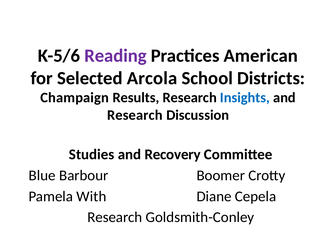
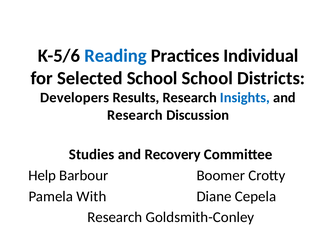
Reading colour: purple -> blue
American: American -> Individual
Selected Arcola: Arcola -> School
Champaign: Champaign -> Developers
Blue: Blue -> Help
